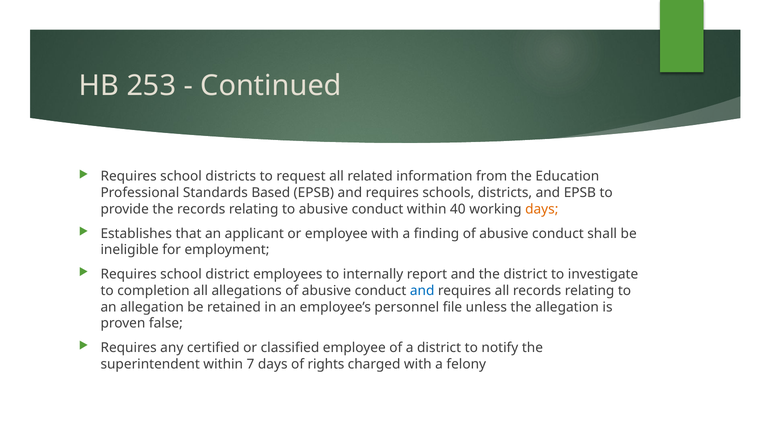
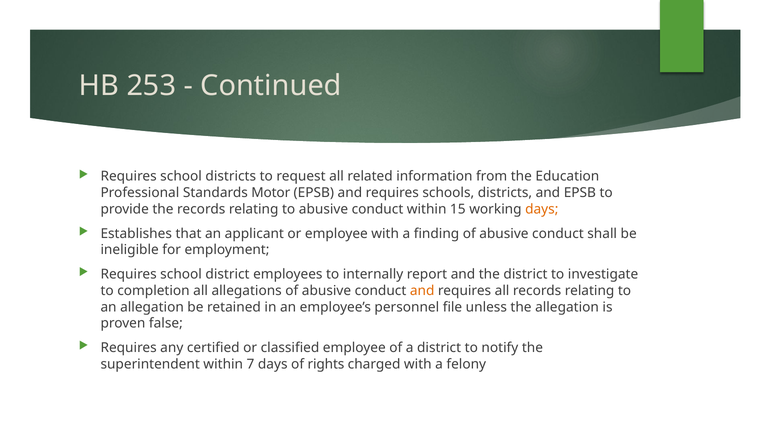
Based: Based -> Motor
40: 40 -> 15
and at (422, 291) colour: blue -> orange
